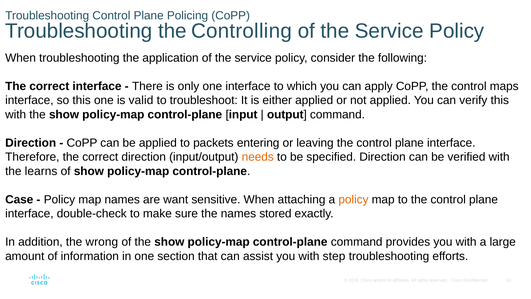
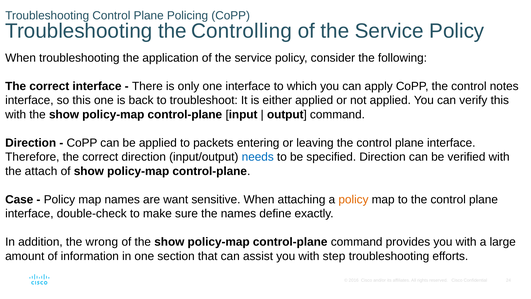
maps: maps -> notes
valid: valid -> back
needs colour: orange -> blue
learns: learns -> attach
stored: stored -> define
